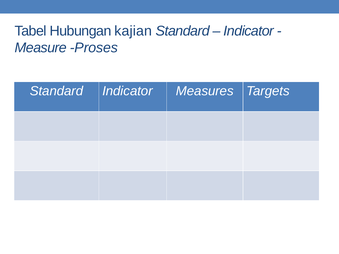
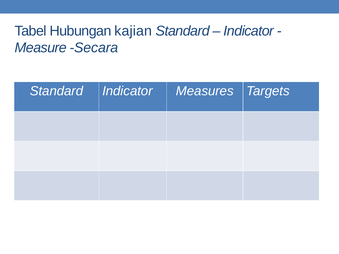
Proses: Proses -> Secara
